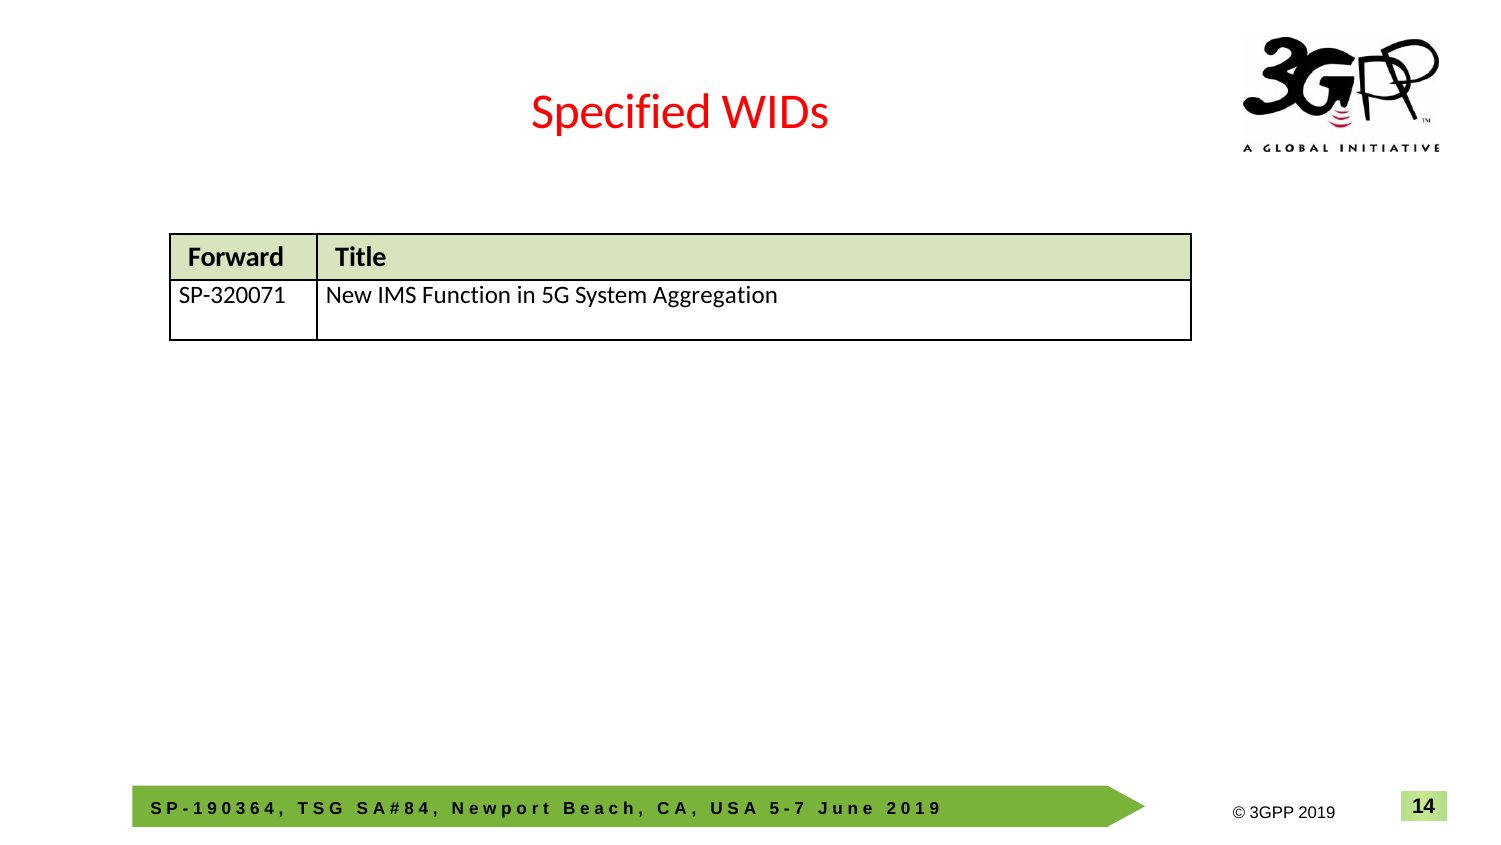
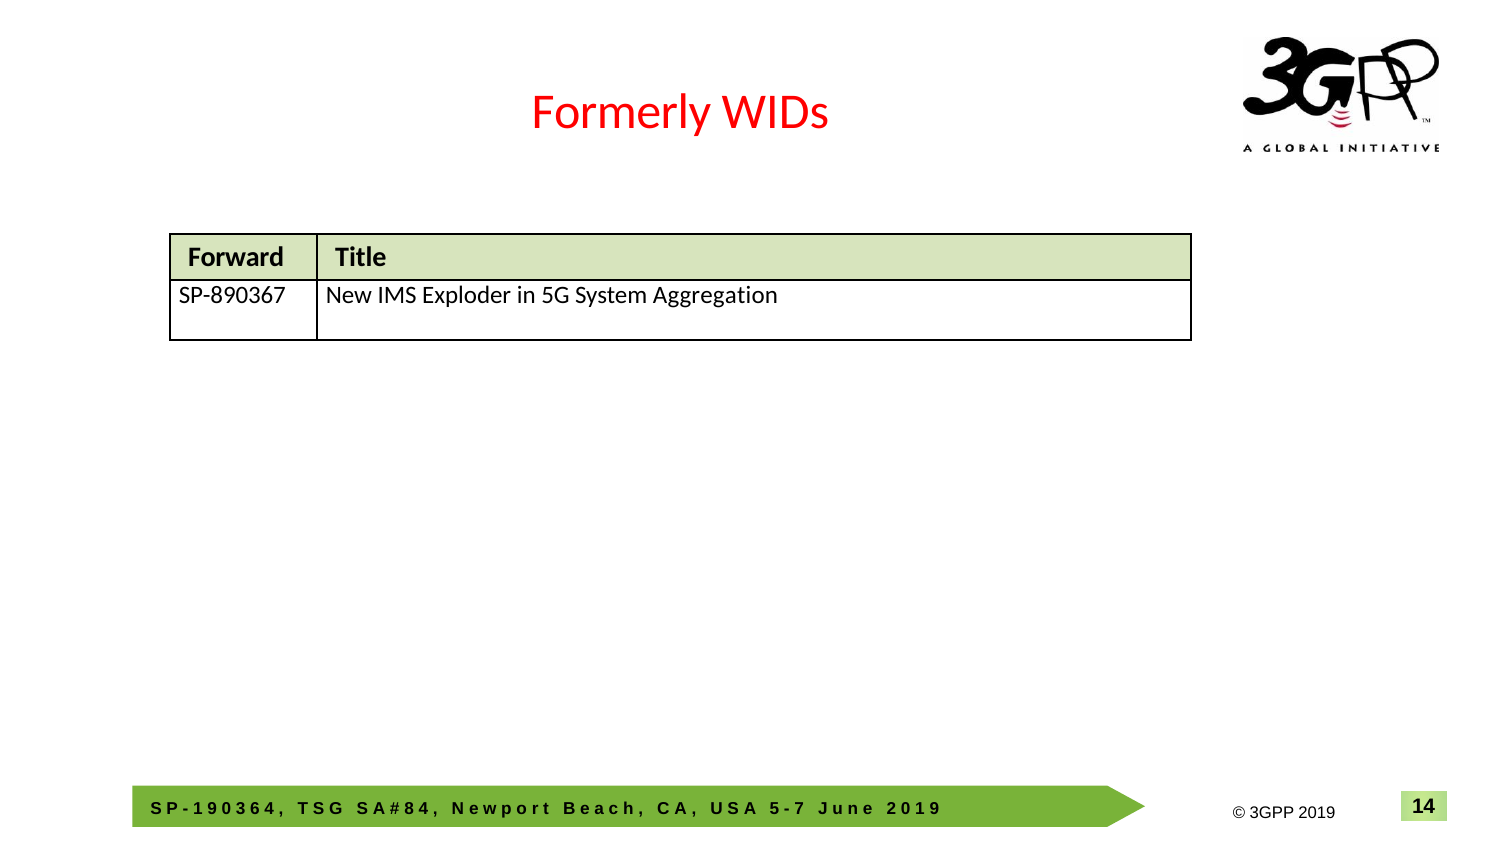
Specified: Specified -> Formerly
SP-320071: SP-320071 -> SP-890367
Function: Function -> Exploder
